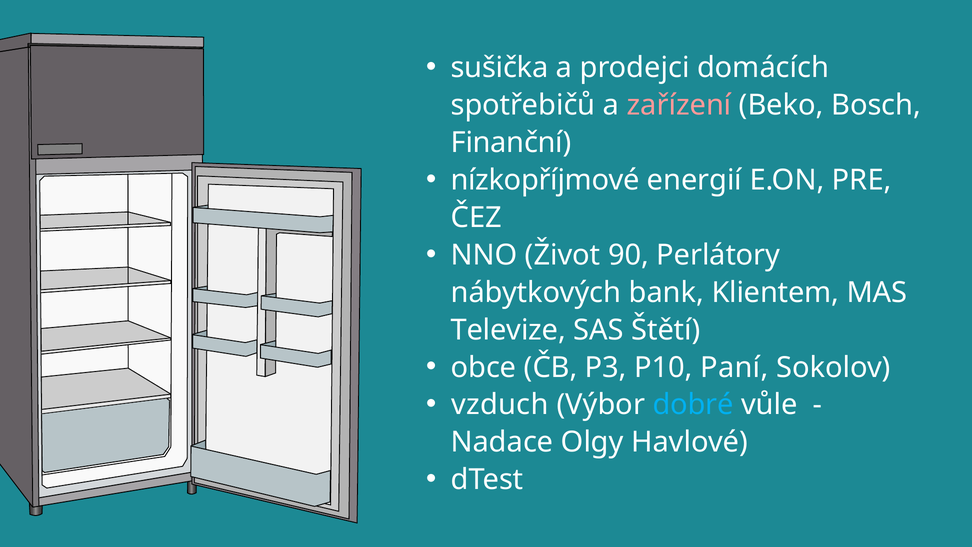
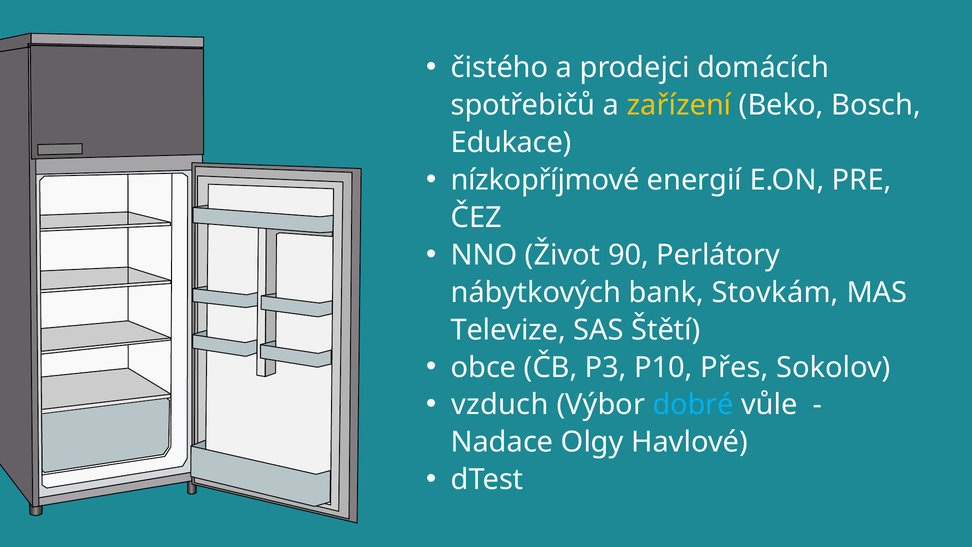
sušička: sušička -> čistého
zařízení colour: pink -> yellow
Finanční: Finanční -> Edukace
Klientem: Klientem -> Stovkám
Paní: Paní -> Přes
